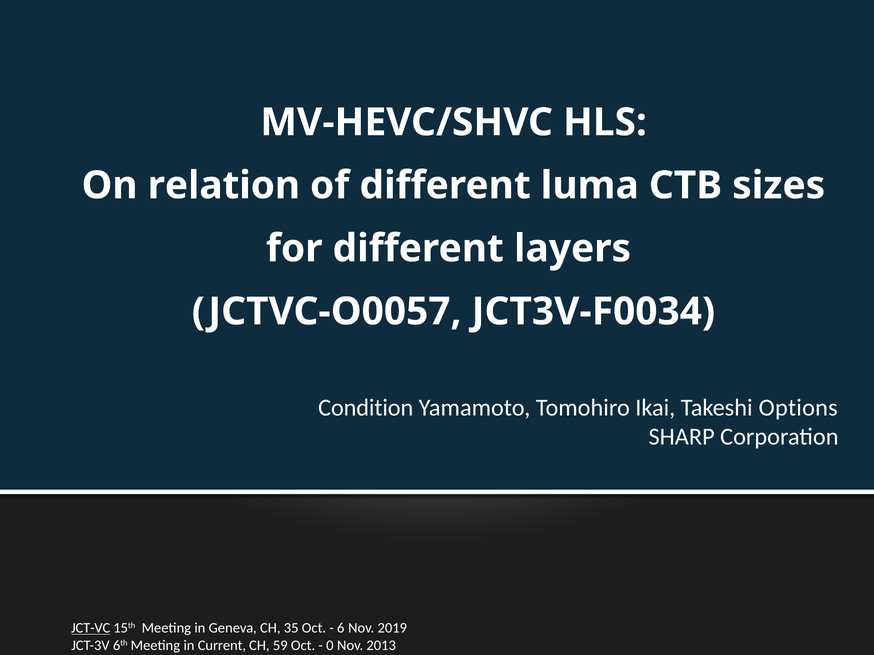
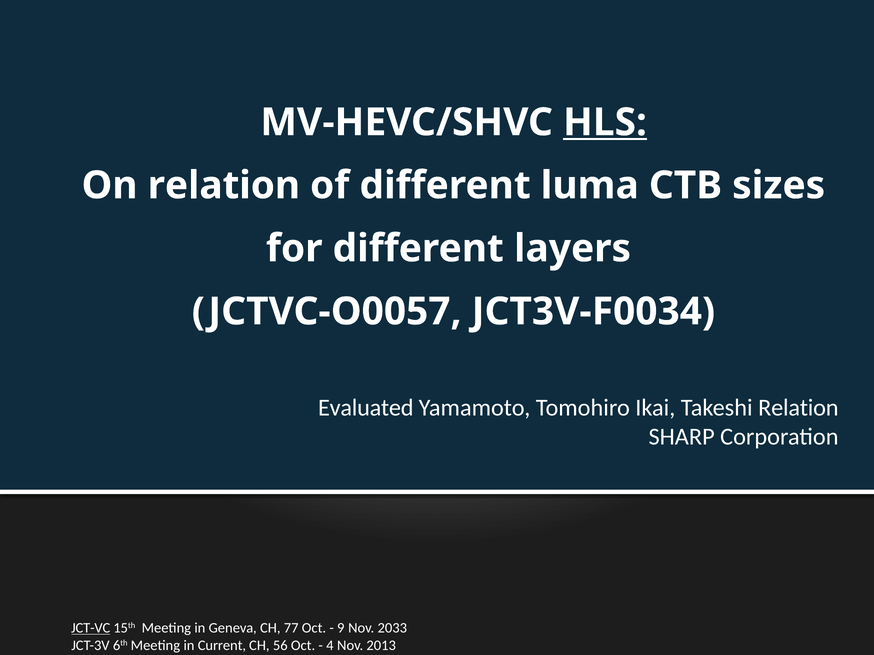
HLS underline: none -> present
Condition: Condition -> Evaluated
Takeshi Options: Options -> Relation
35: 35 -> 77
6: 6 -> 9
2019: 2019 -> 2033
59: 59 -> 56
0: 0 -> 4
